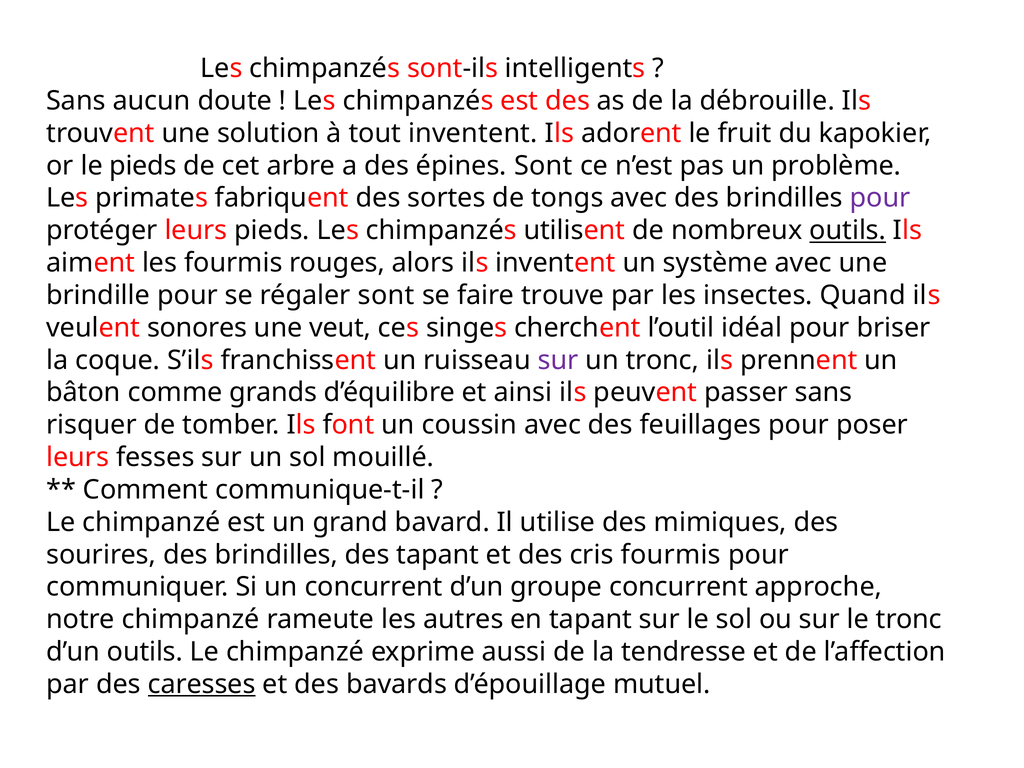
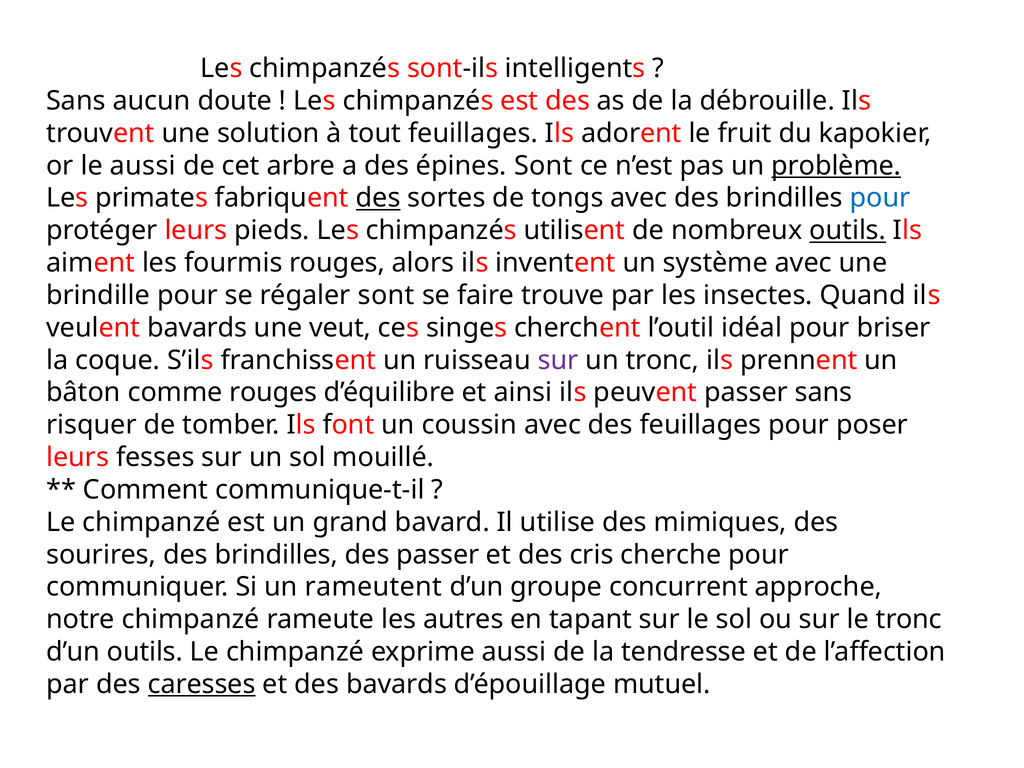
tout inventent: inventent -> feuillages
le pieds: pieds -> aussi
problème underline: none -> present
des at (378, 198) underline: none -> present
pour at (880, 198) colour: purple -> blue
veulent sonores: sonores -> bavards
comme grands: grands -> rouges
des tapant: tapant -> passer
cris fourmis: fourmis -> cherche
un concurrent: concurrent -> rameutent
